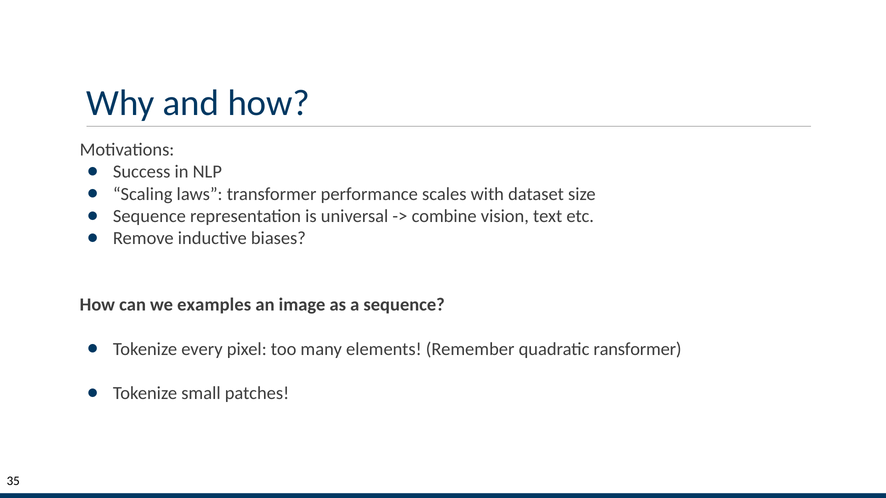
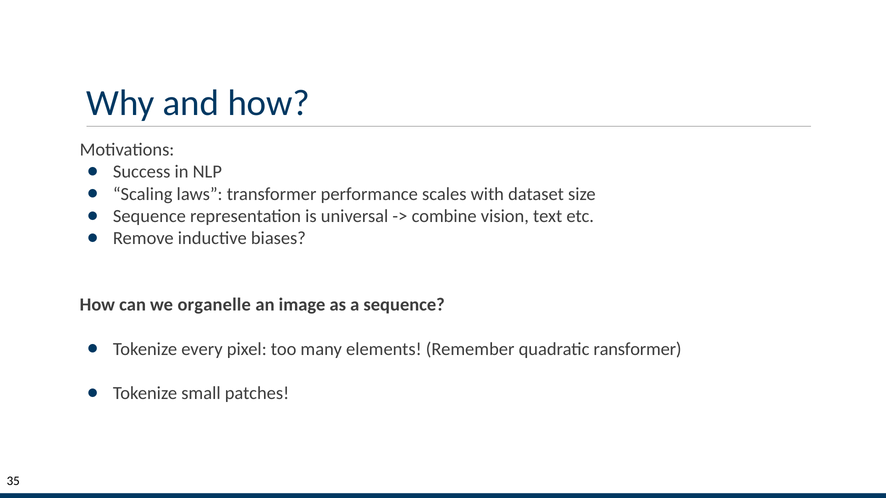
examples: examples -> organelle
